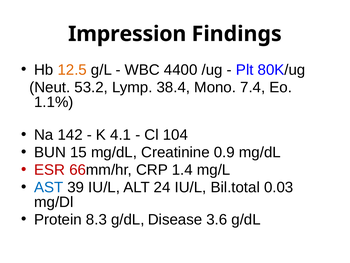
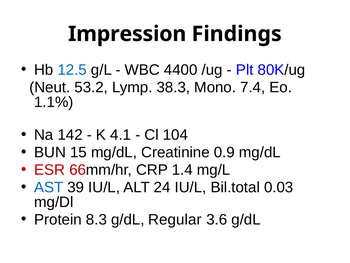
12.5 colour: orange -> blue
38.4: 38.4 -> 38.3
Disease: Disease -> Regular
